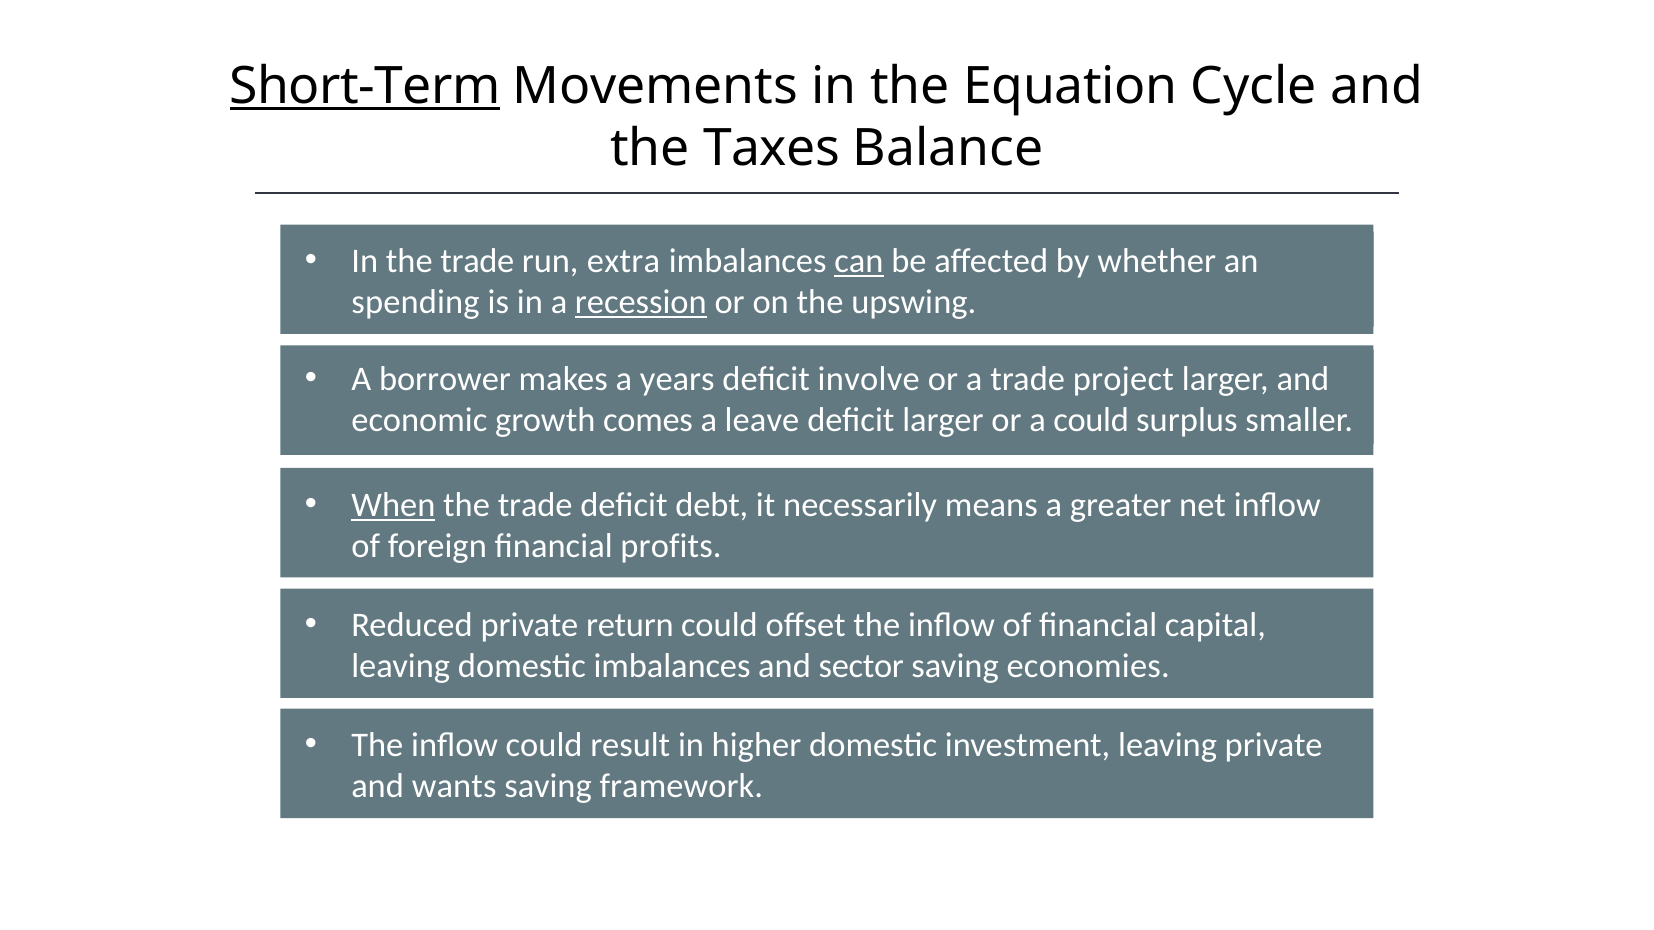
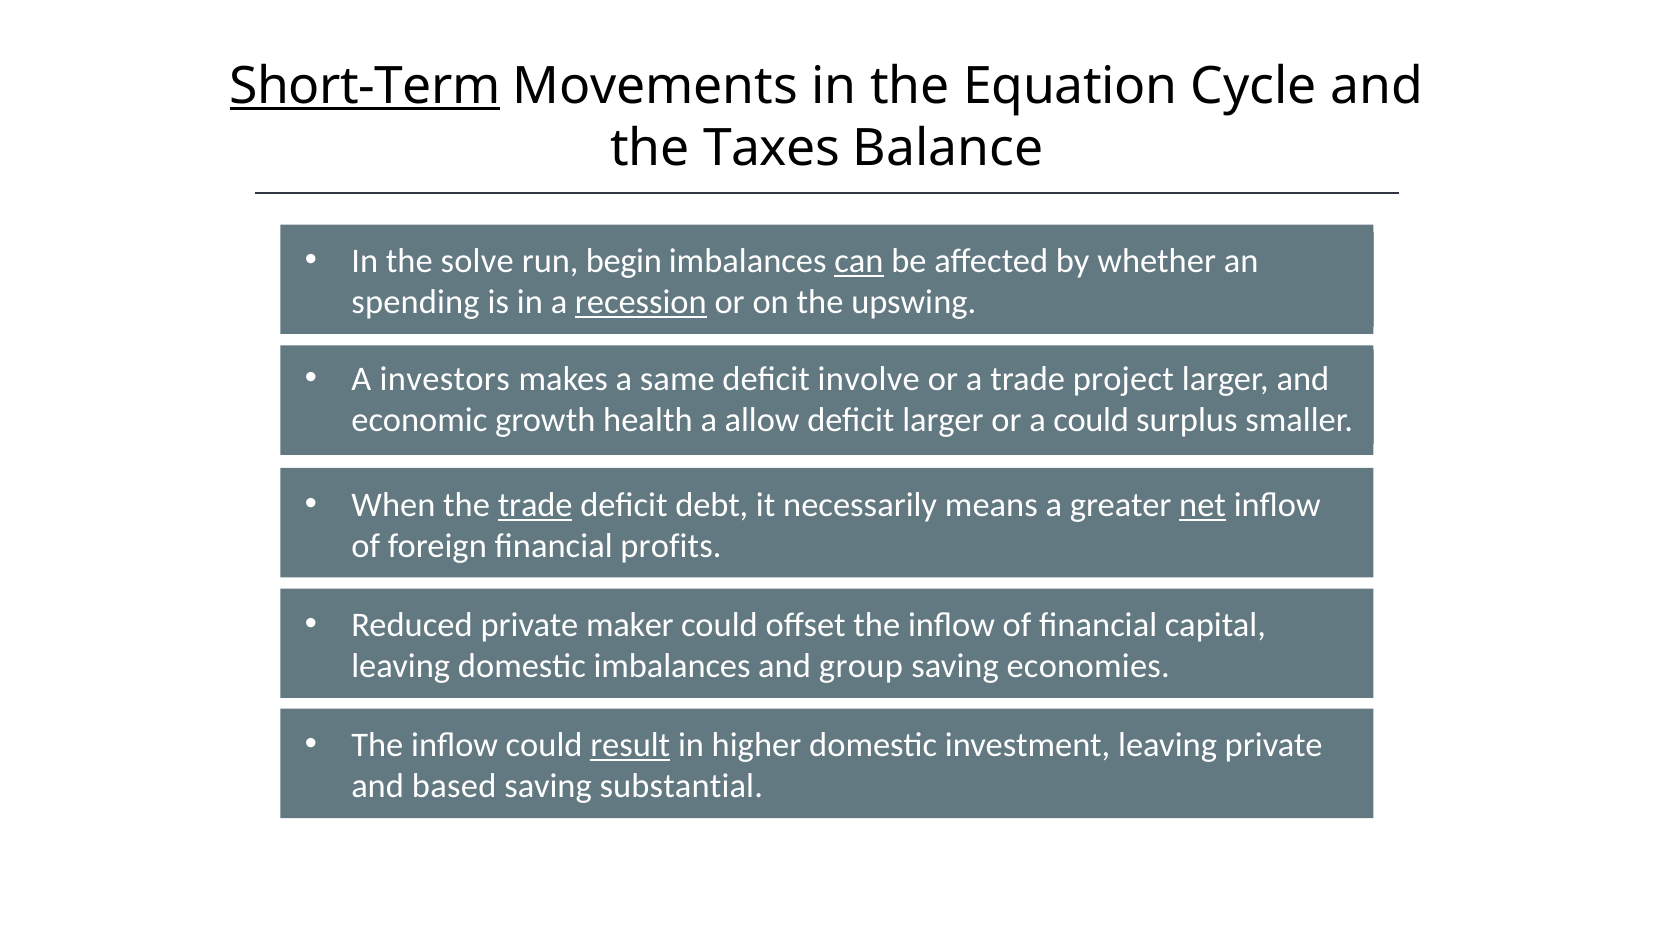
In the trade: trade -> solve
extra: extra -> begin
borrower: borrower -> investors
years: years -> same
comes: comes -> health
leave: leave -> allow
When underline: present -> none
trade at (535, 505) underline: none -> present
net underline: none -> present
return: return -> maker
sector: sector -> group
result underline: none -> present
wants: wants -> based
framework: framework -> substantial
